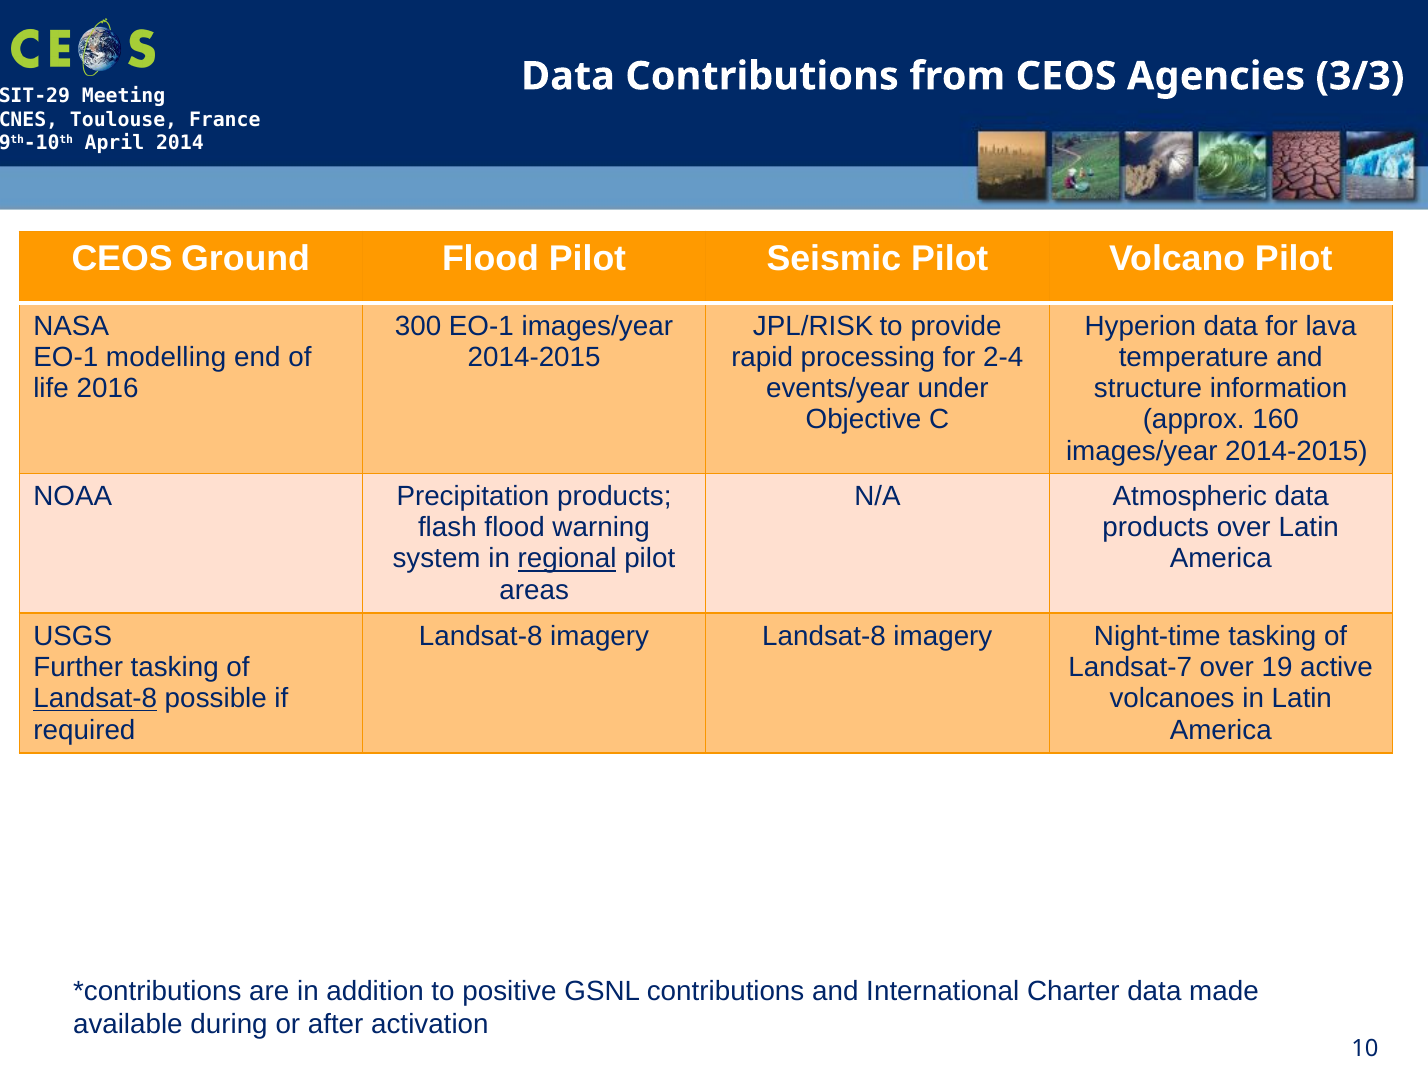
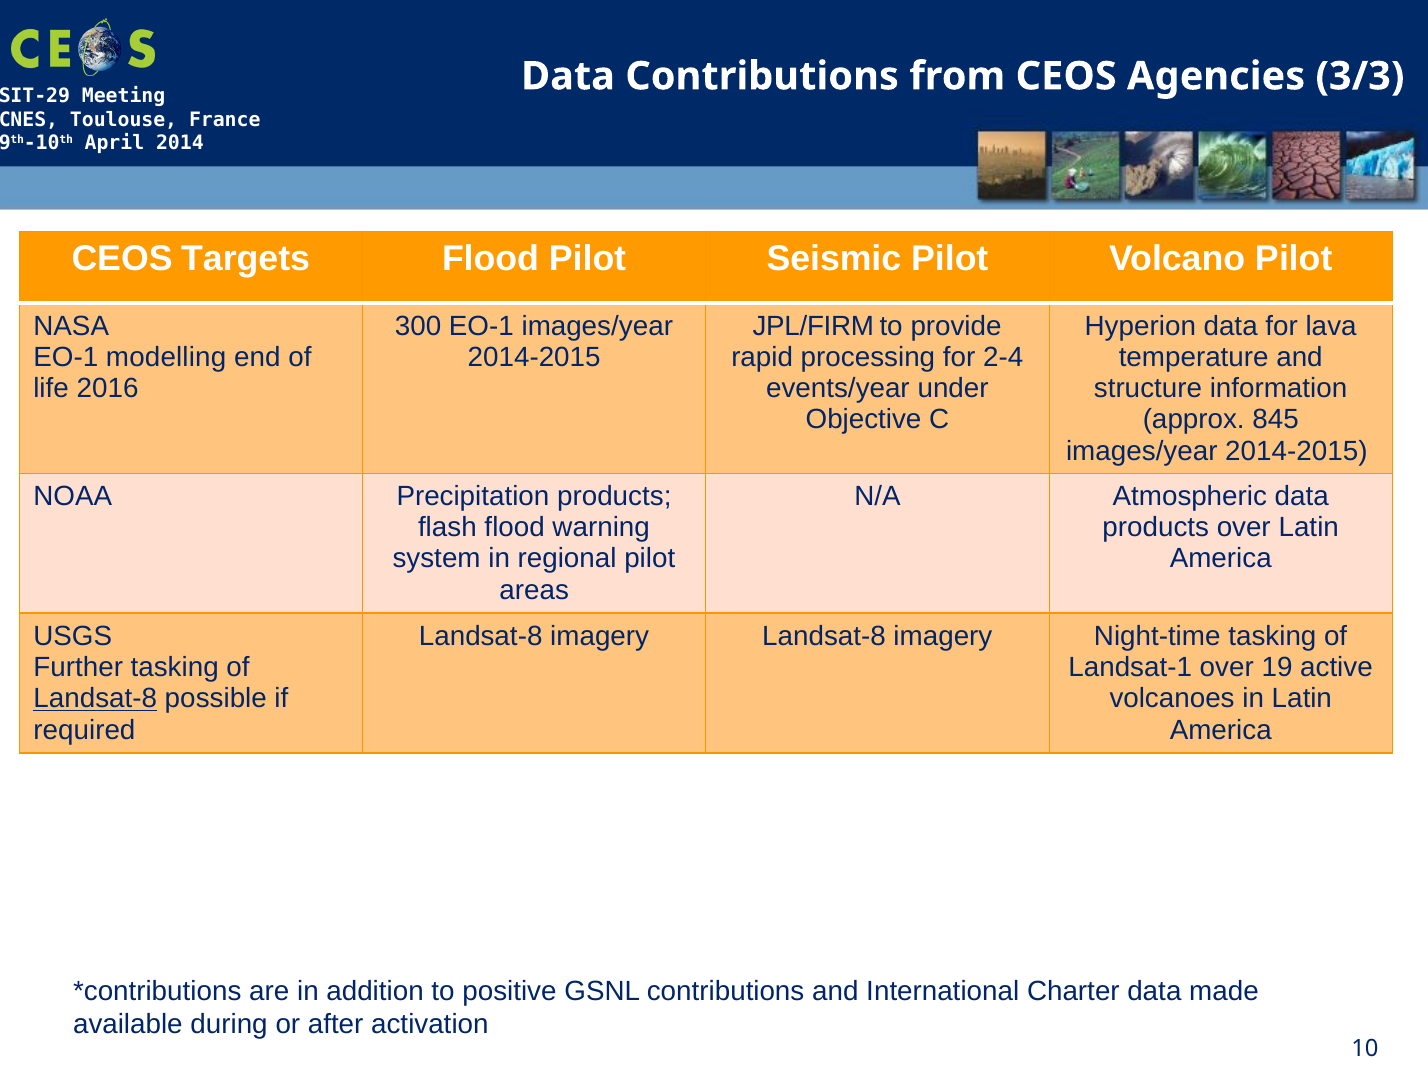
Ground: Ground -> Targets
JPL/RISK: JPL/RISK -> JPL/FIRM
160: 160 -> 845
regional underline: present -> none
Landsat-7: Landsat-7 -> Landsat-1
